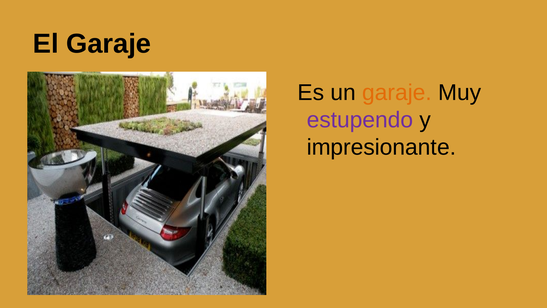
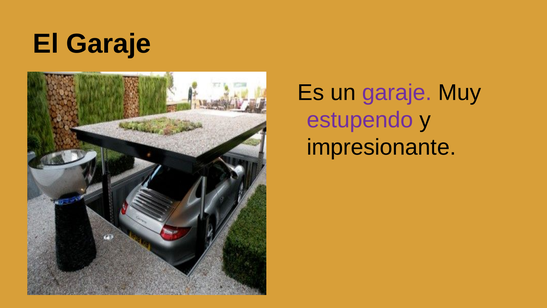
garaje at (397, 93) colour: orange -> purple
